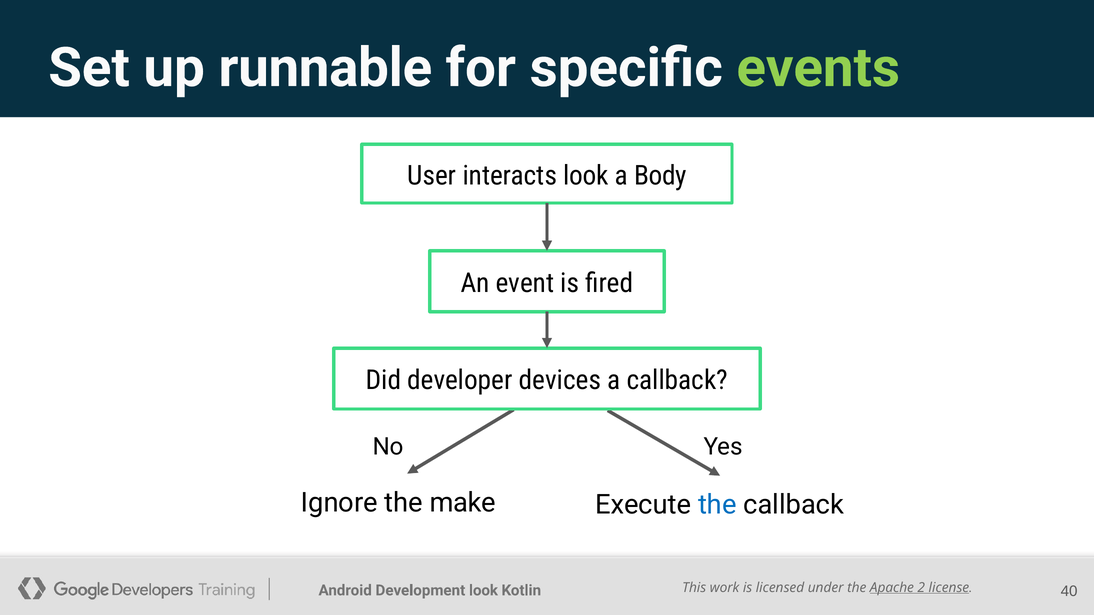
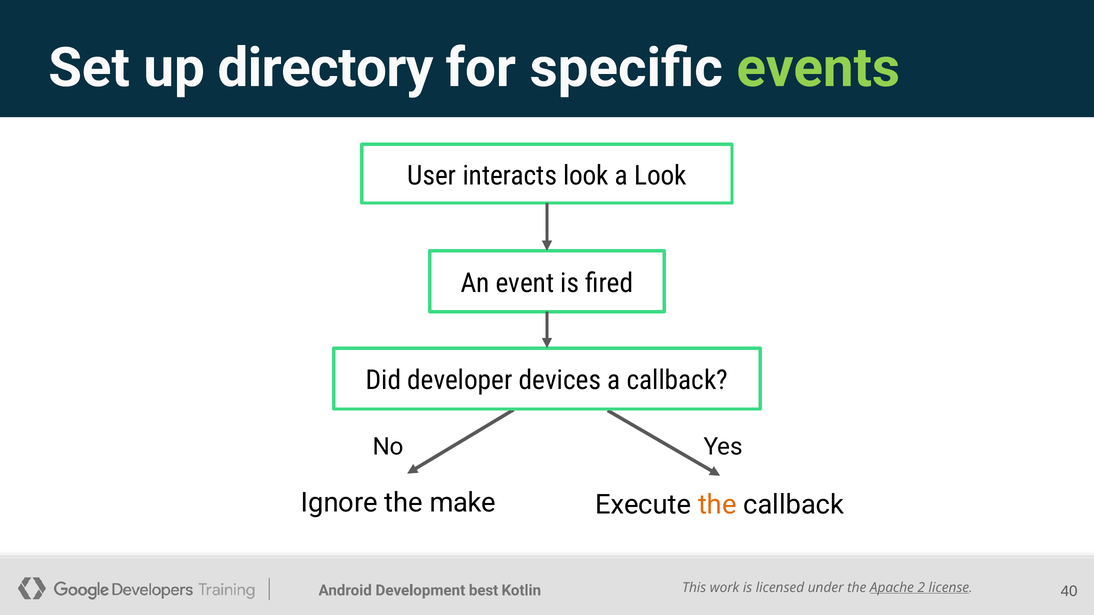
runnable: runnable -> directory
a Body: Body -> Look
the at (717, 505) colour: blue -> orange
look at (484, 591): look -> best
